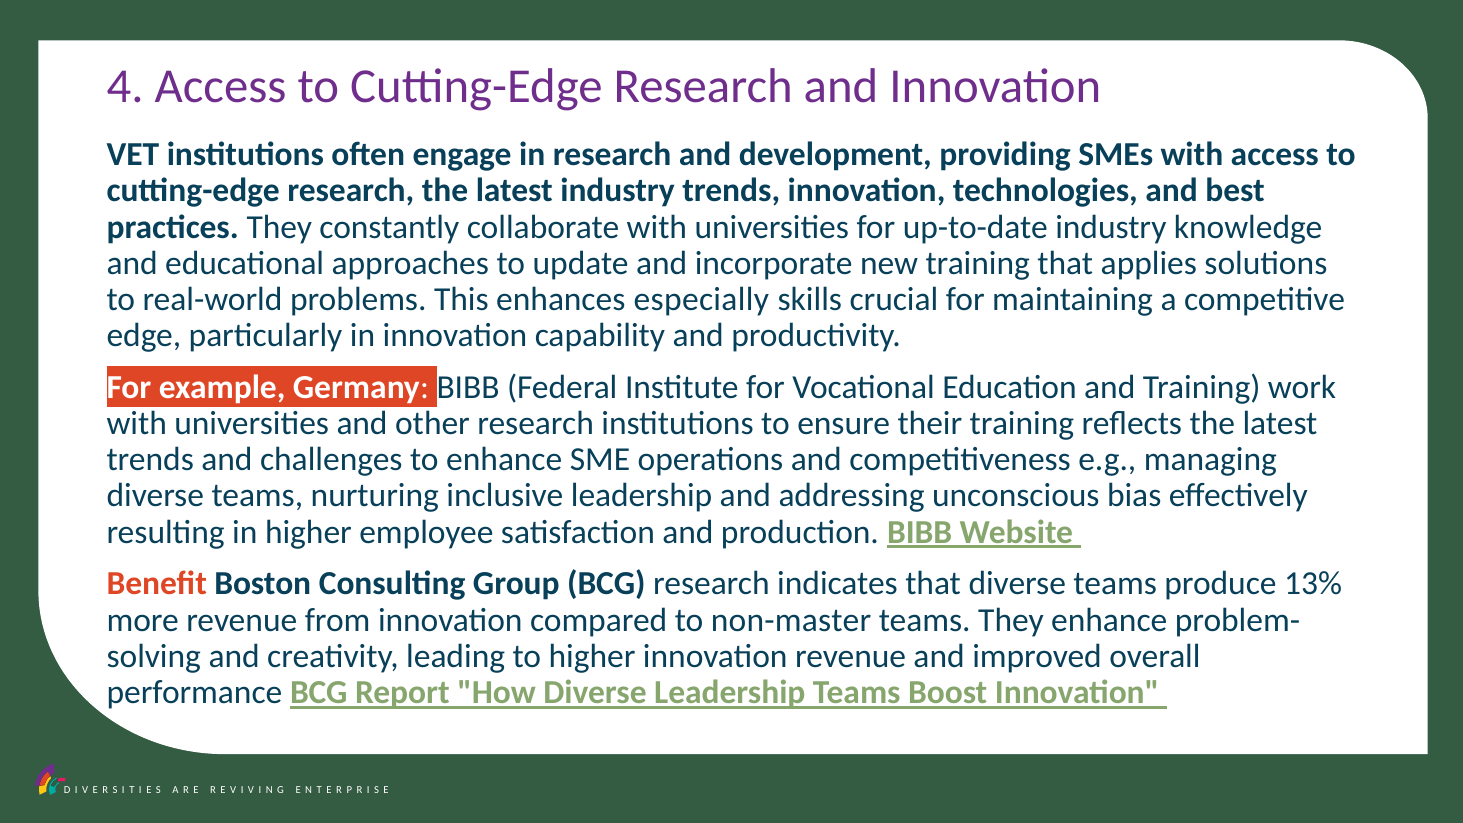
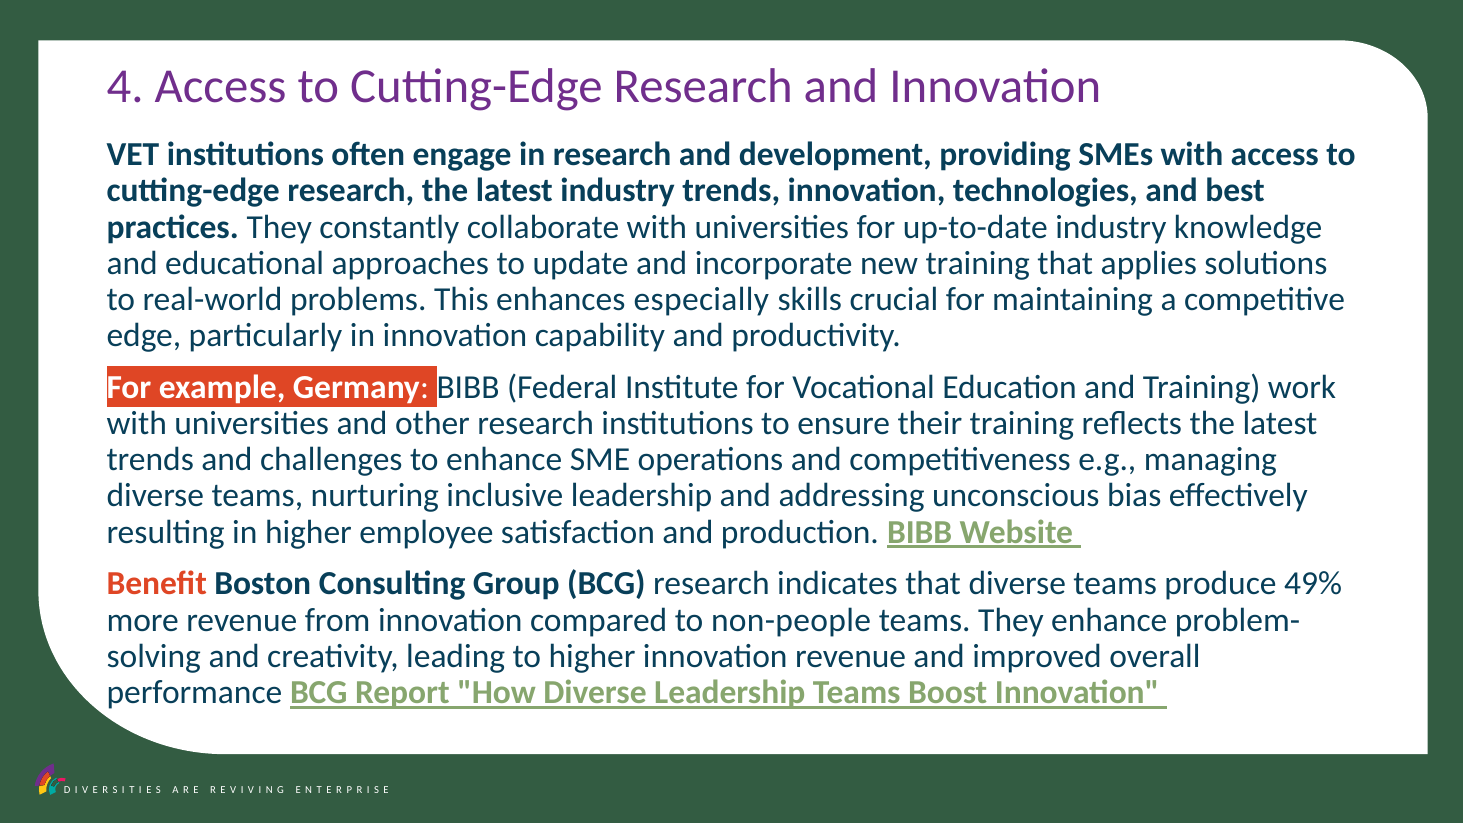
13%: 13% -> 49%
non-master: non-master -> non-people
